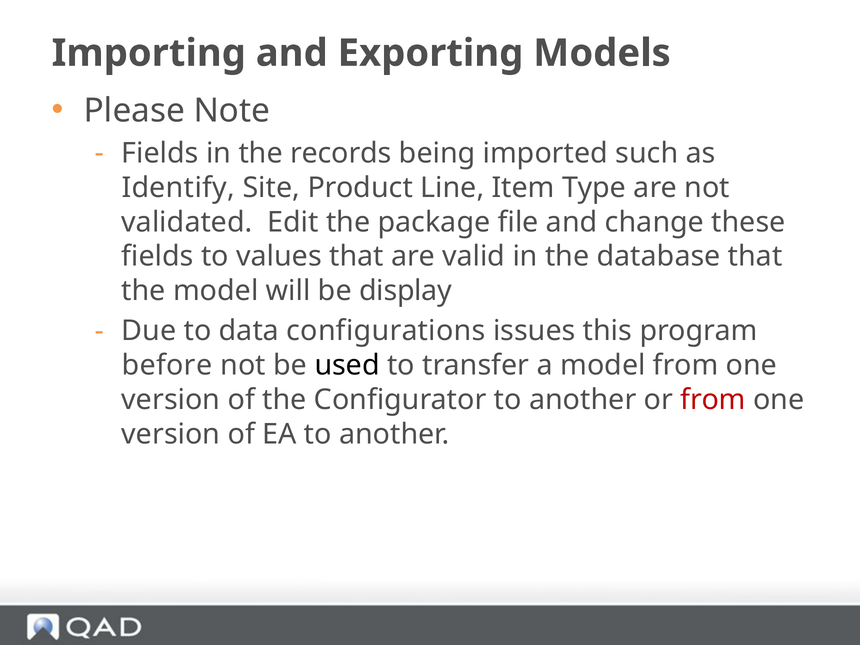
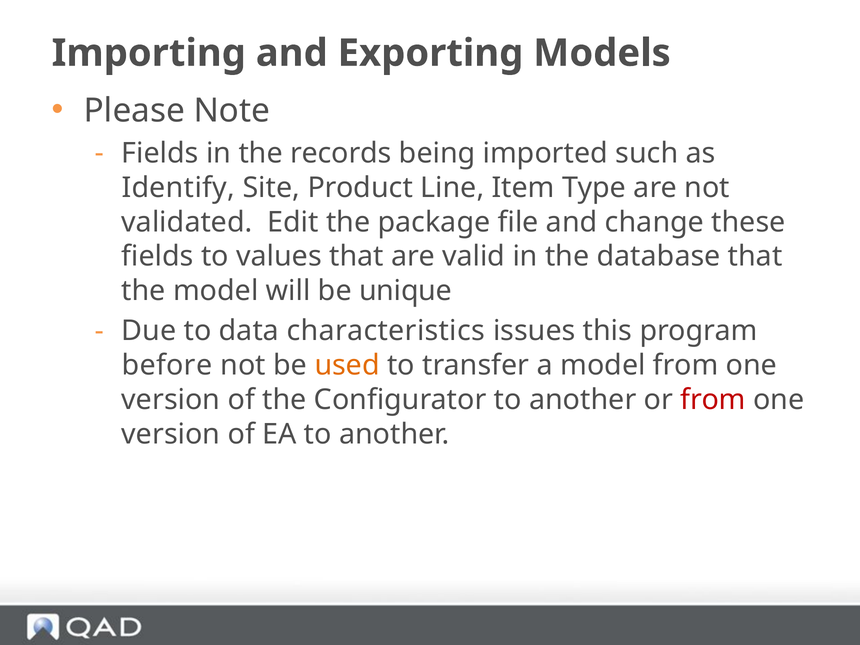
display: display -> unique
configurations: configurations -> characteristics
used colour: black -> orange
